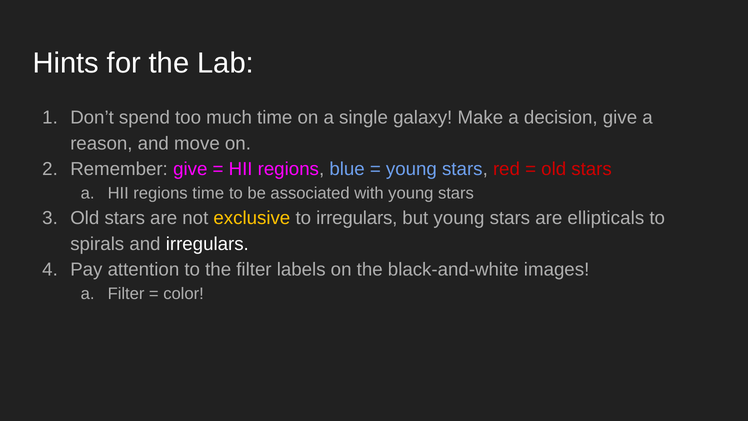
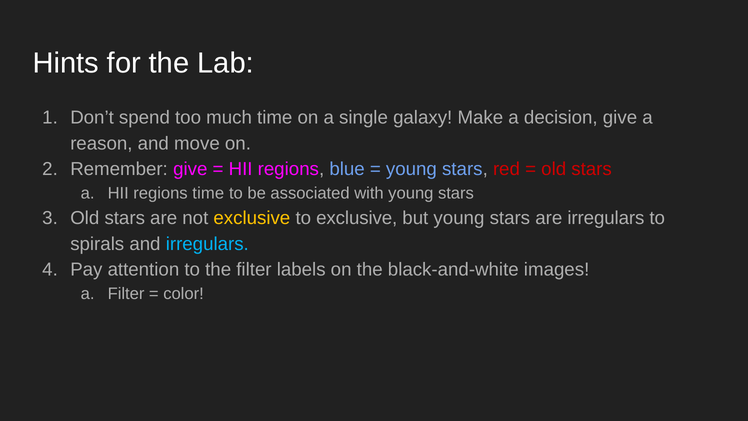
to irregulars: irregulars -> exclusive
are ellipticals: ellipticals -> irregulars
irregulars at (207, 244) colour: white -> light blue
